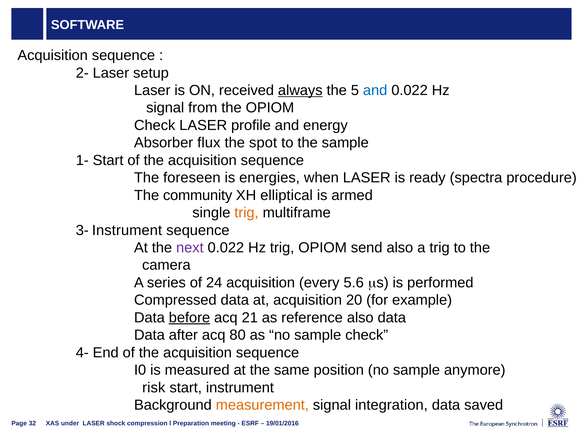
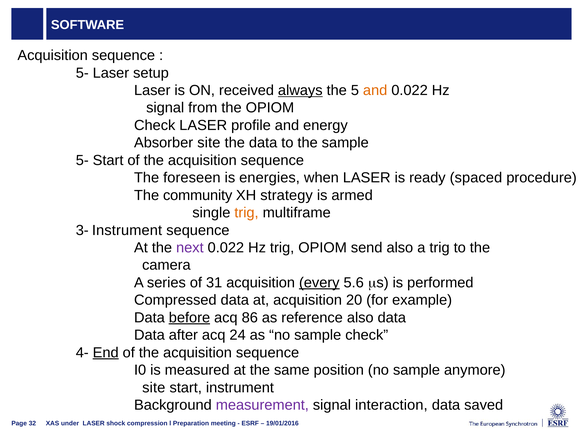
2- at (82, 73): 2- -> 5-
and at (375, 90) colour: blue -> orange
Absorber flux: flux -> site
the spot: spot -> data
1- at (82, 160): 1- -> 5-
spectra: spectra -> spaced
elliptical: elliptical -> strategy
24: 24 -> 31
every underline: none -> present
21: 21 -> 86
80: 80 -> 24
End underline: none -> present
risk at (154, 388): risk -> site
measurement colour: orange -> purple
integration: integration -> interaction
